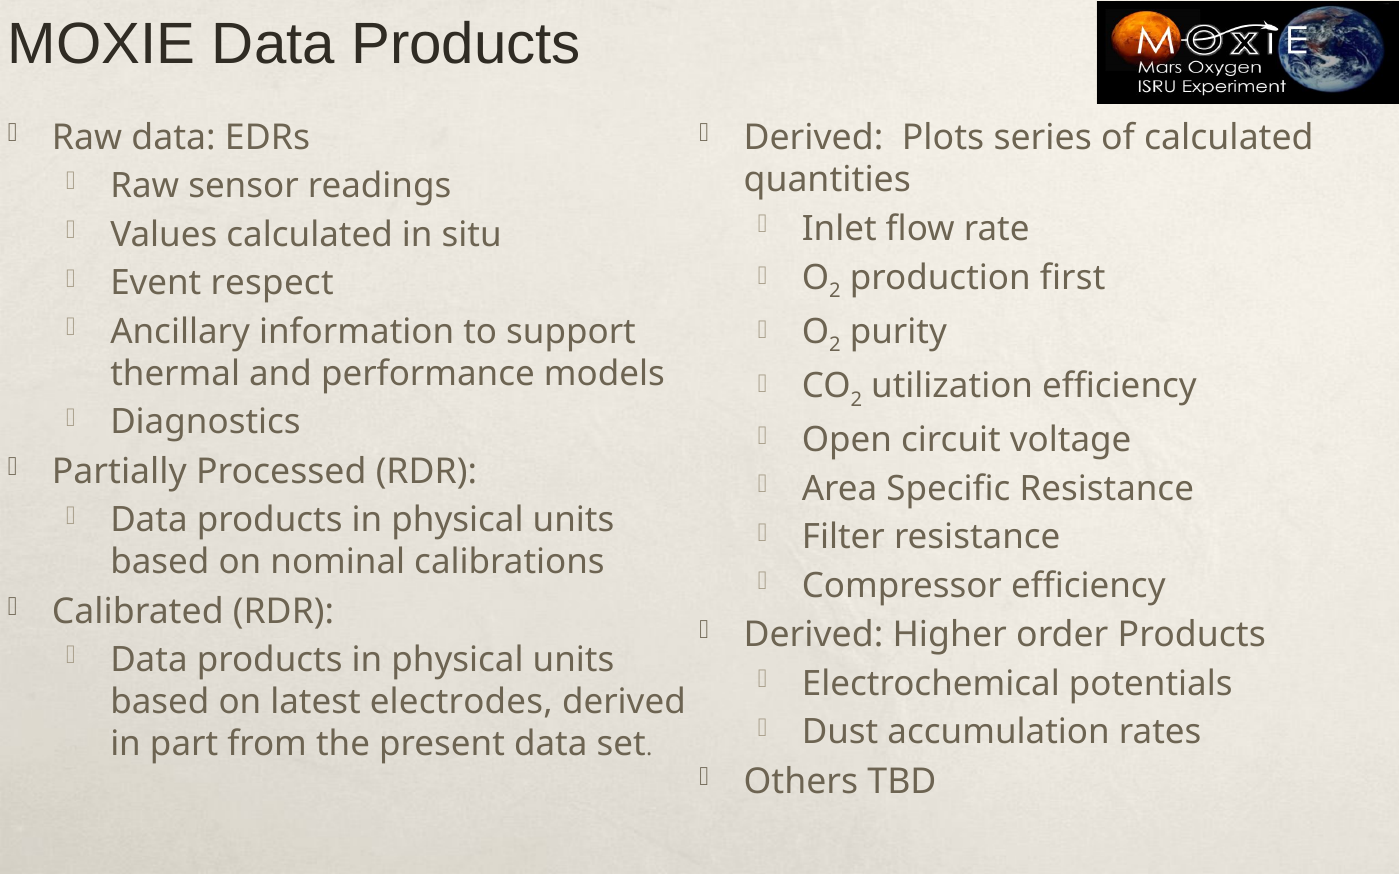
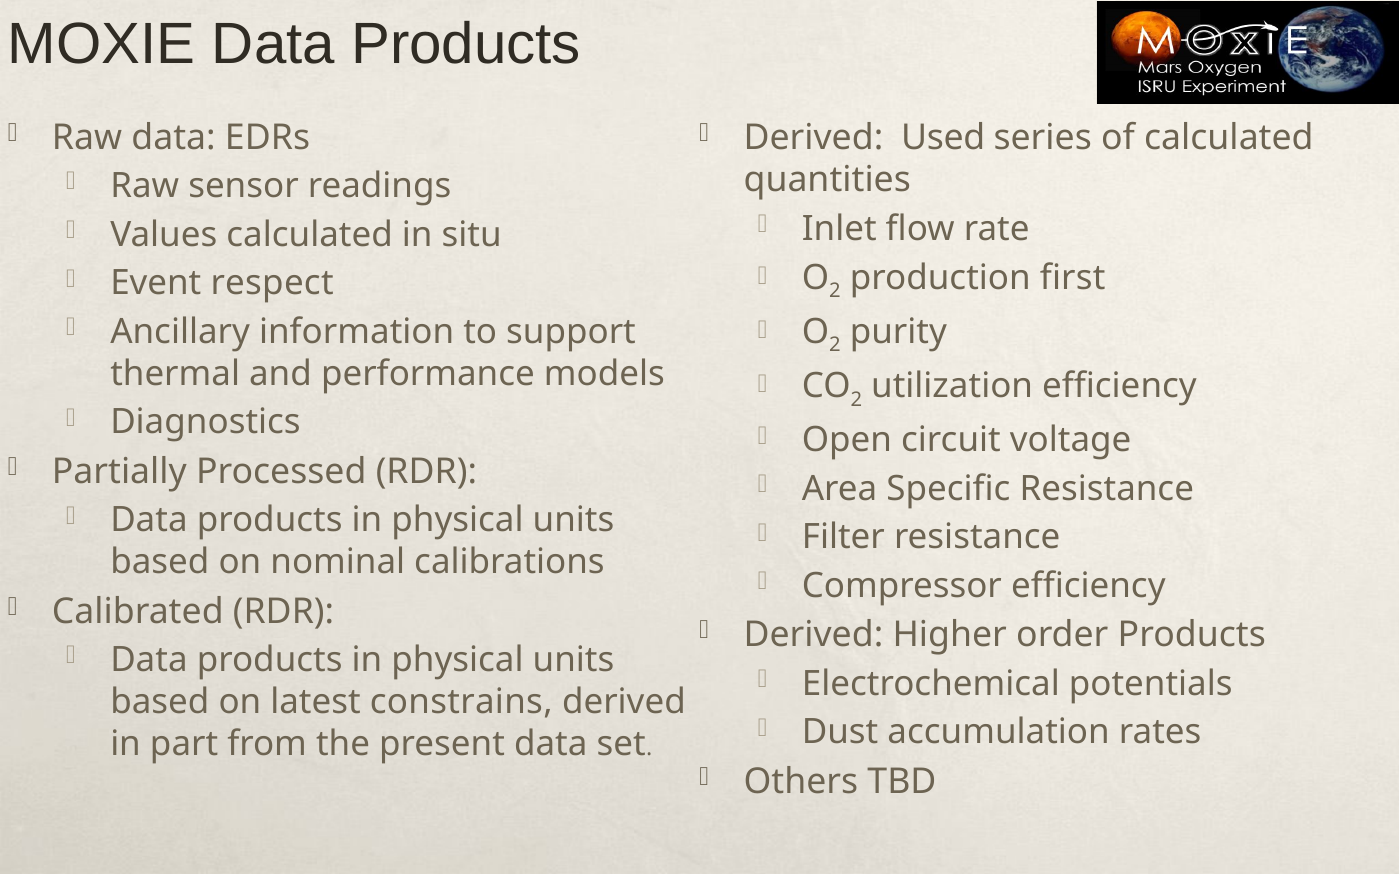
Plots: Plots -> Used
electrodes: electrodes -> constrains
